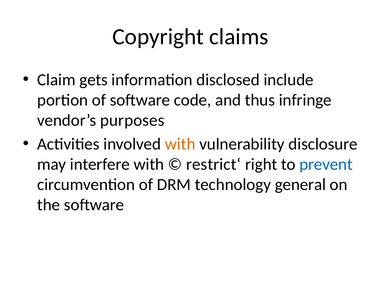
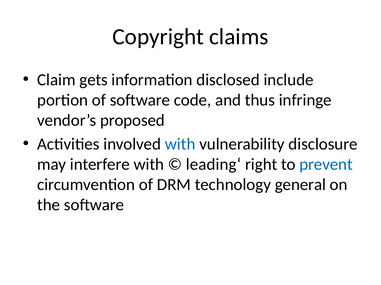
purposes: purposes -> proposed
with at (180, 144) colour: orange -> blue
restrict‘: restrict‘ -> leading‘
